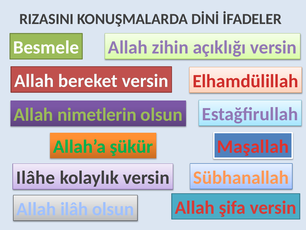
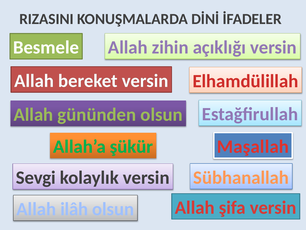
nimetlerin: nimetlerin -> gününden
Ilâhe: Ilâhe -> Sevgi
